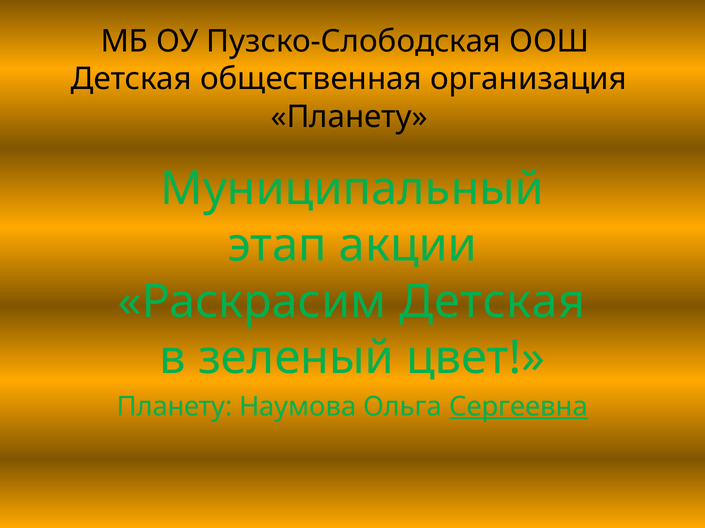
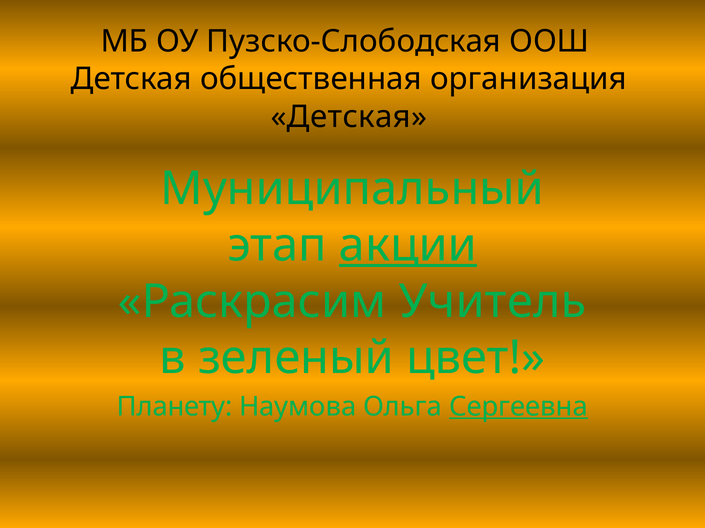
Планету at (349, 117): Планету -> Детская
акции underline: none -> present
Раскрасим Детская: Детская -> Учитель
